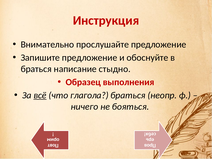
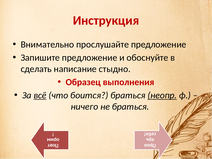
браться at (36, 69): браться -> сделать
глагола: глагола -> боится
неопр underline: none -> present
не бояться: бояться -> браться
